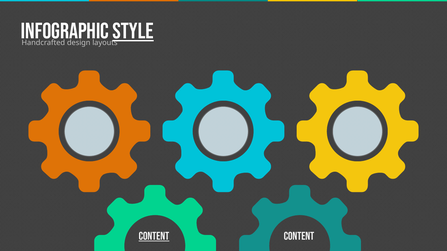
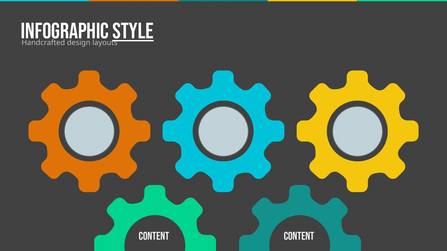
CONTENT at (154, 237) underline: present -> none
